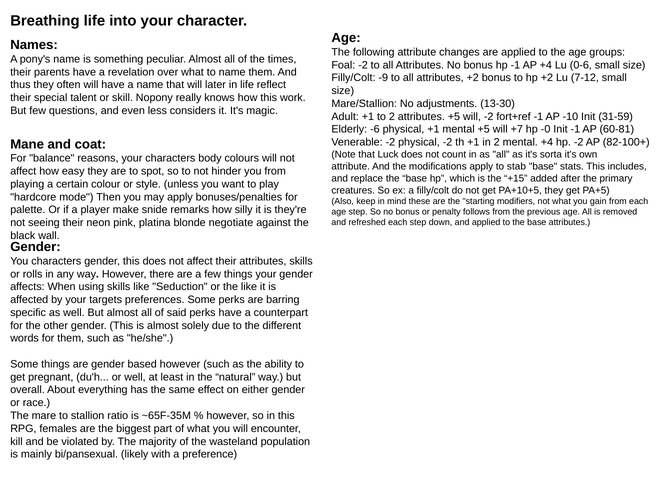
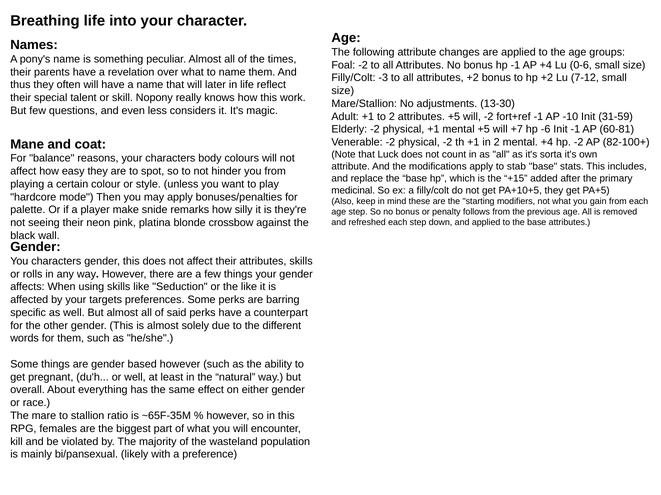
-9: -9 -> -3
Elderly -6: -6 -> -2
-0: -0 -> -6
creatures: creatures -> medicinal
negotiate: negotiate -> crossbow
